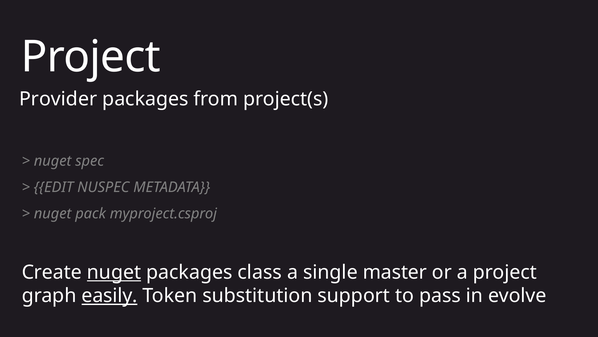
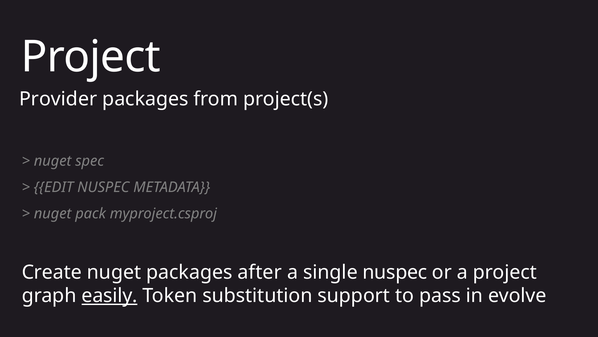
nuget at (114, 272) underline: present -> none
class: class -> after
single master: master -> nuspec
